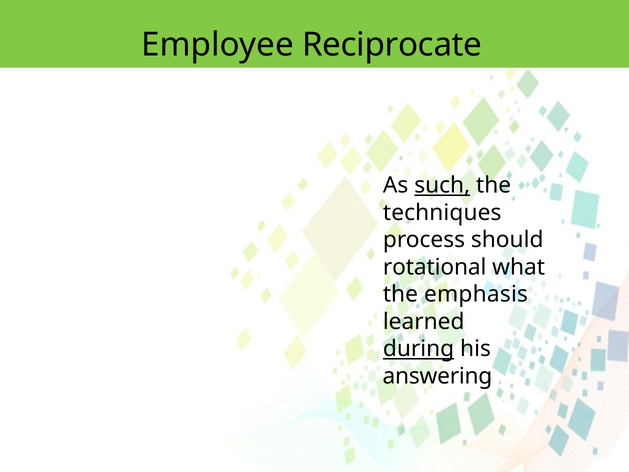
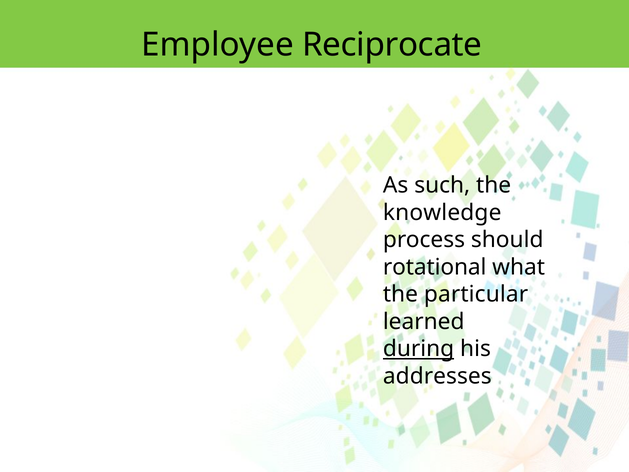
such underline: present -> none
techniques: techniques -> knowledge
emphasis: emphasis -> particular
answering: answering -> addresses
